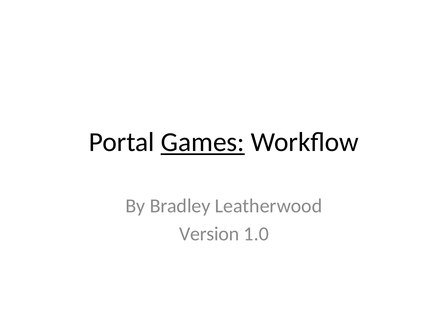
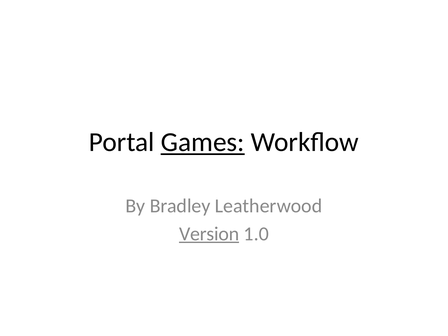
Version underline: none -> present
